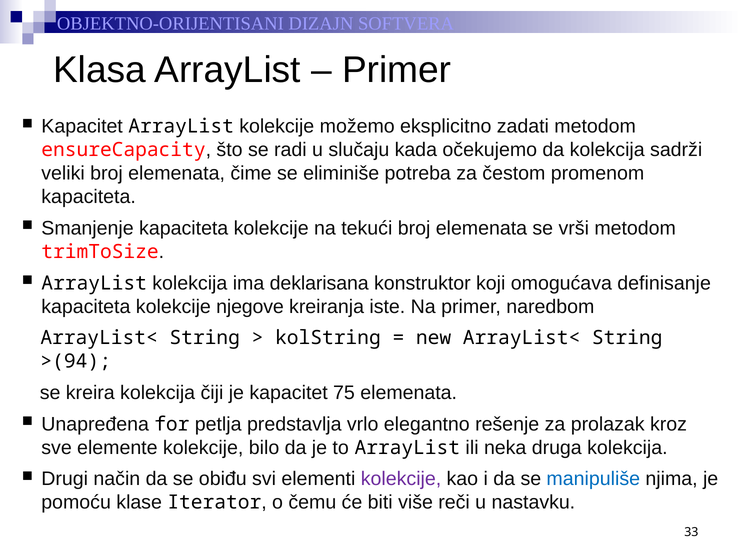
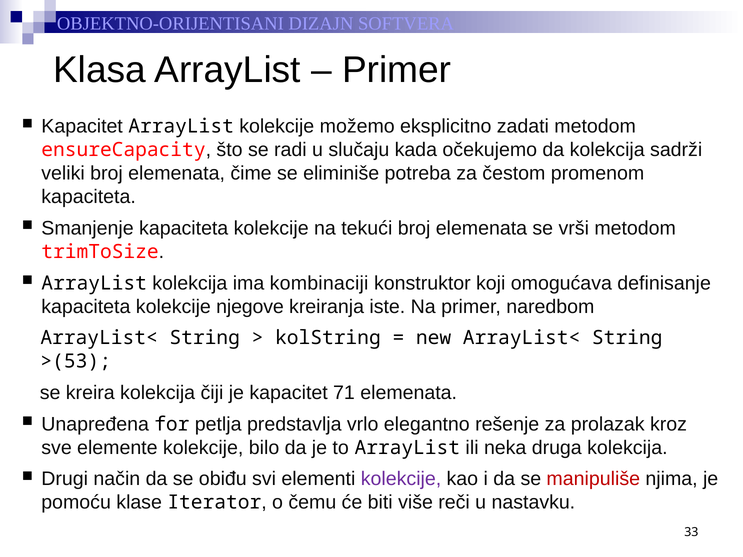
deklarisana: deklarisana -> kombinaciji
>(94: >(94 -> >(53
75: 75 -> 71
manipuliše colour: blue -> red
